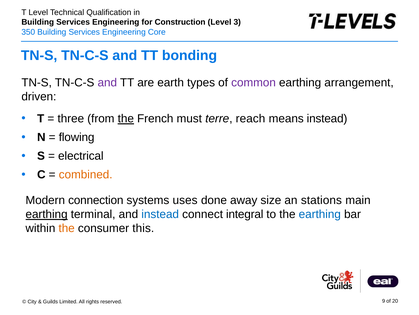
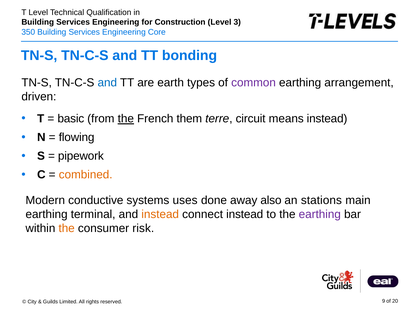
and at (107, 82) colour: purple -> blue
three: three -> basic
must: must -> them
reach: reach -> circuit
electrical: electrical -> pipework
connection: connection -> conductive
size: size -> also
earthing at (47, 214) underline: present -> none
instead at (160, 214) colour: blue -> orange
connect integral: integral -> instead
earthing at (320, 214) colour: blue -> purple
this: this -> risk
